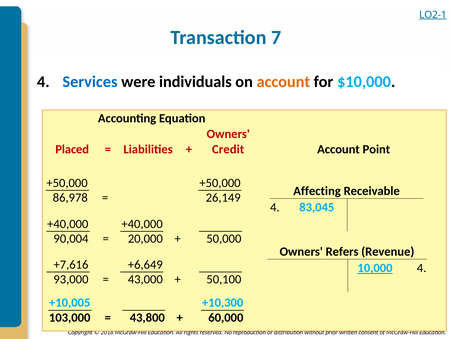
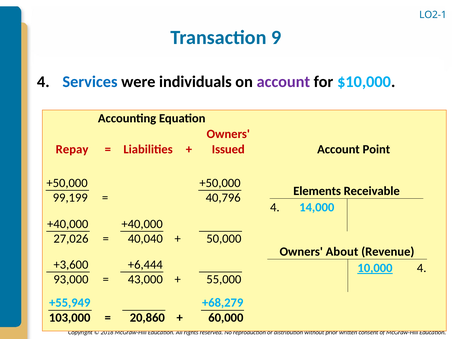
LO2-1 underline: present -> none
7: 7 -> 9
account at (283, 82) colour: orange -> purple
Placed: Placed -> Repay
Credit: Credit -> Issued
Affecting: Affecting -> Elements
86,978: 86,978 -> 99,199
26,149: 26,149 -> 40,796
83,045: 83,045 -> 14,000
90,004: 90,004 -> 27,026
20,000: 20,000 -> 40,040
Refers: Refers -> About
+7,616: +7,616 -> +3,600
+6,649: +6,649 -> +6,444
50,100: 50,100 -> 55,000
+10,005: +10,005 -> +55,949
+10,300: +10,300 -> +68,279
43,800: 43,800 -> 20,860
